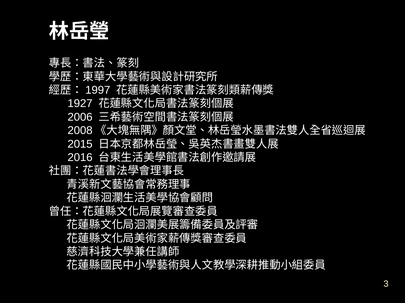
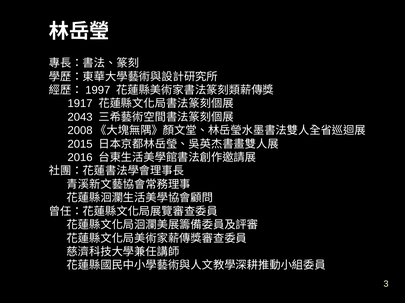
1927: 1927 -> 1917
2006: 2006 -> 2043
